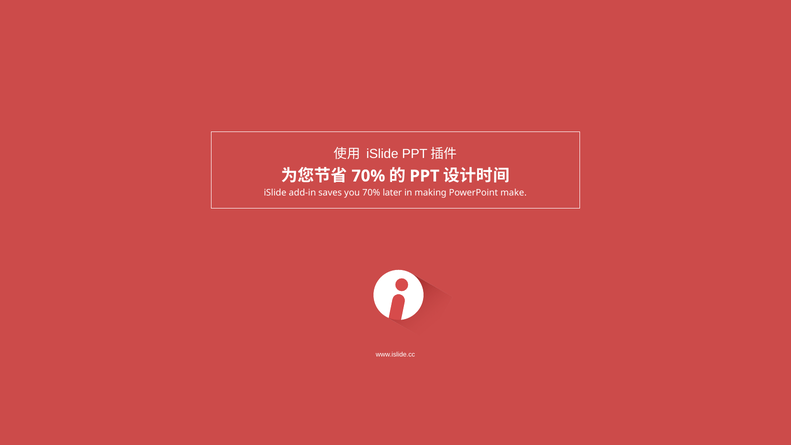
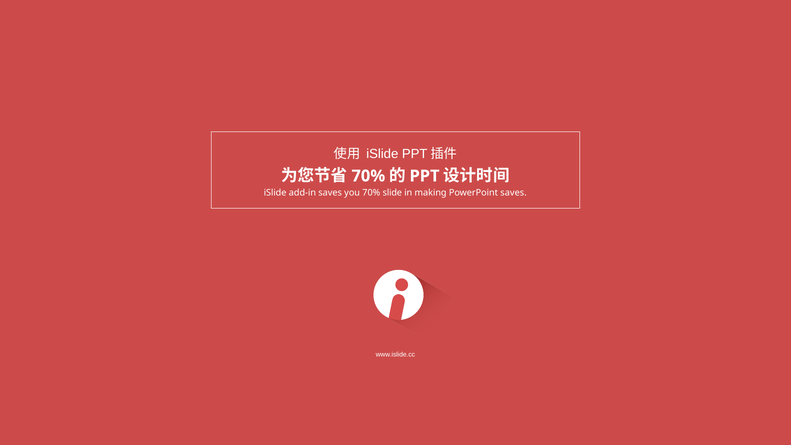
later: later -> slide
PowerPoint make: make -> saves
